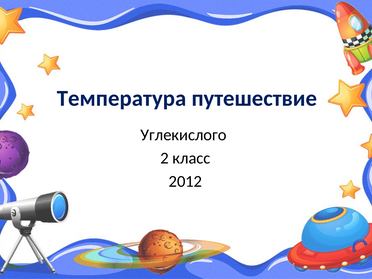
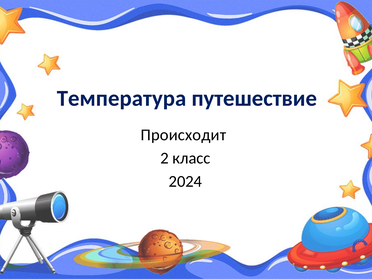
Углекислого: Углекислого -> Происходит
2012: 2012 -> 2024
